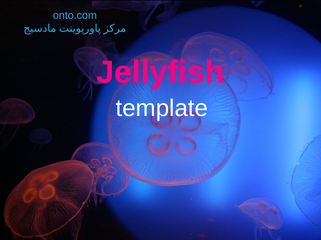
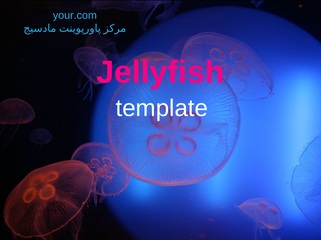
onto.com: onto.com -> your.com
